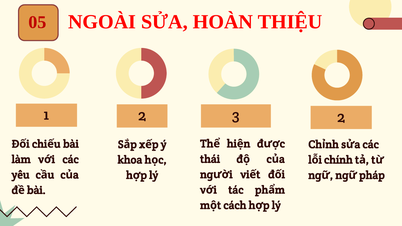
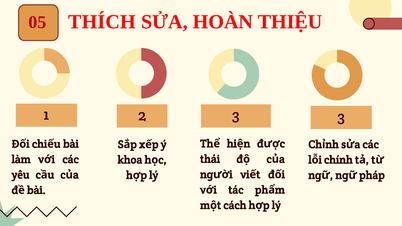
NGOÀI: NGOÀI -> THÍCH
1 2: 2 -> 3
